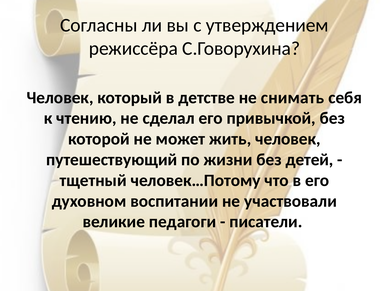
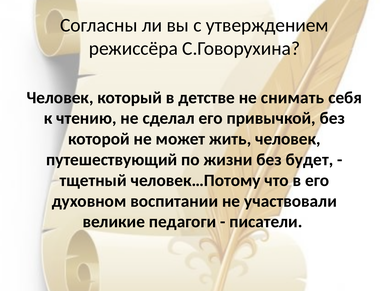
детей: детей -> будет
